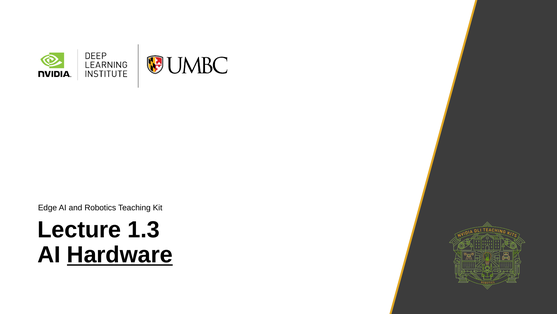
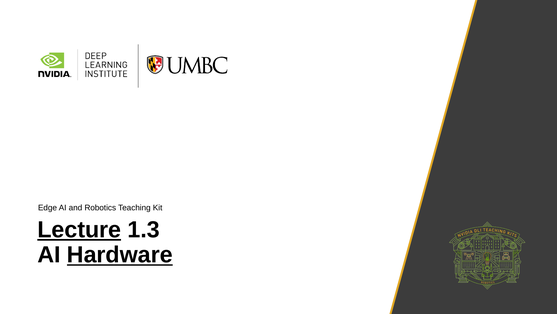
Lecture underline: none -> present
